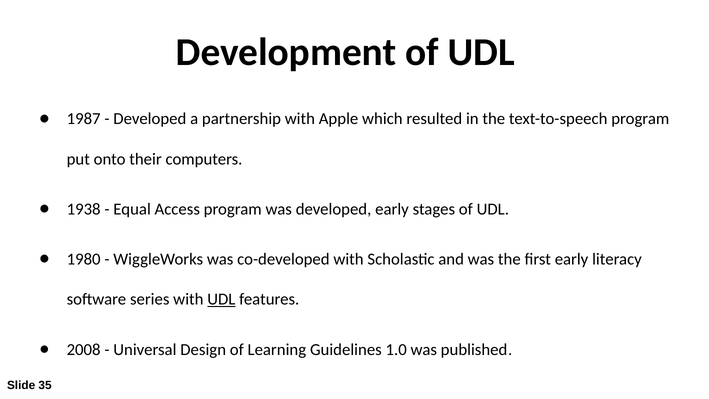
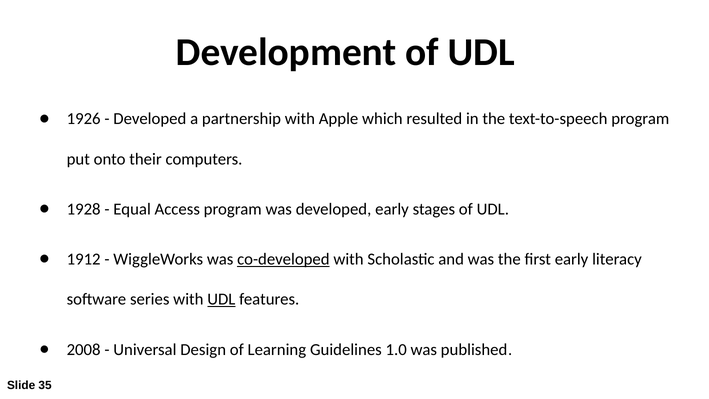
1987: 1987 -> 1926
1938: 1938 -> 1928
1980: 1980 -> 1912
co-developed underline: none -> present
